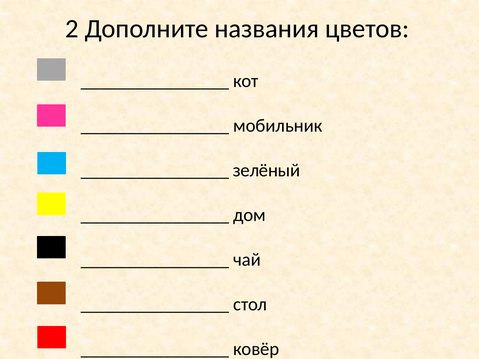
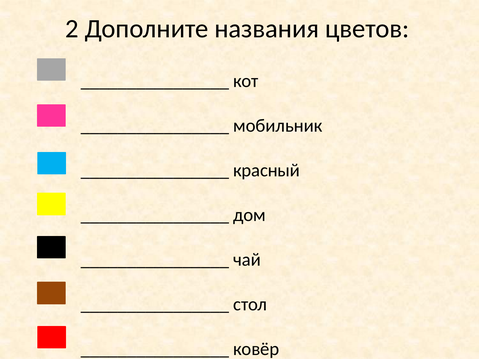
зелёный: зелёный -> красный
